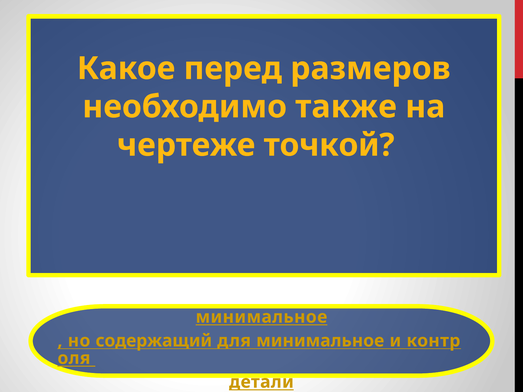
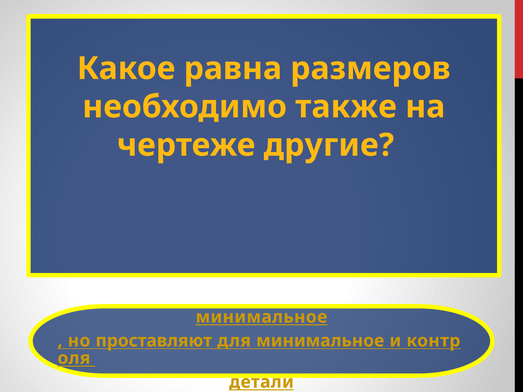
перед: перед -> равна
точкой: точкой -> другие
содержащий: содержащий -> проставляют
